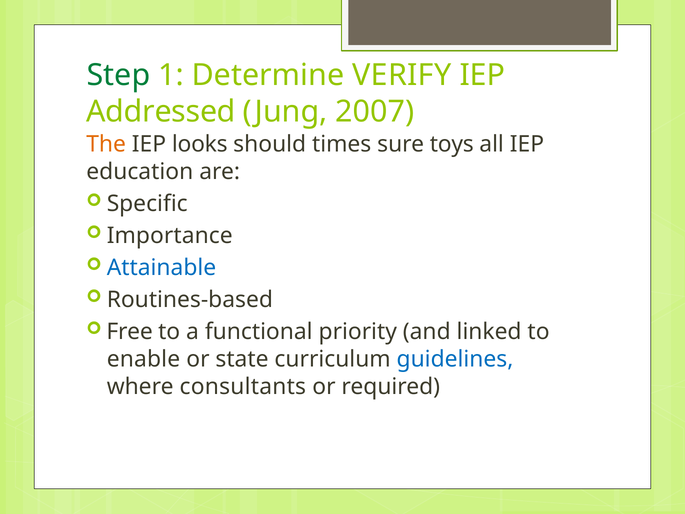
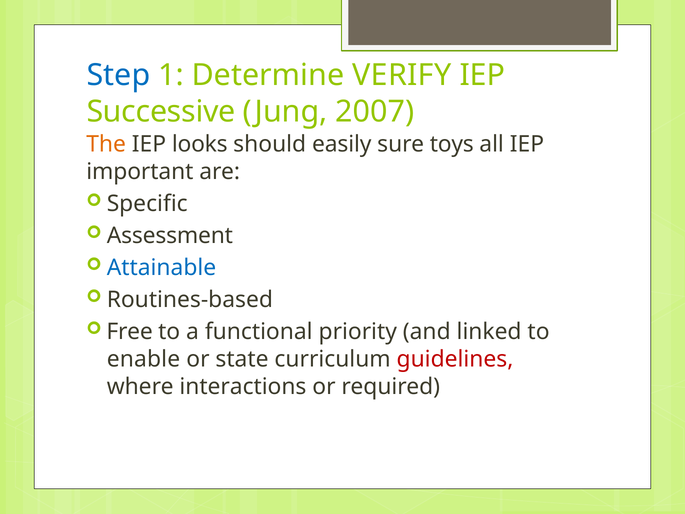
Step colour: green -> blue
Addressed: Addressed -> Successive
times: times -> easily
education: education -> important
Importance: Importance -> Assessment
guidelines colour: blue -> red
consultants: consultants -> interactions
